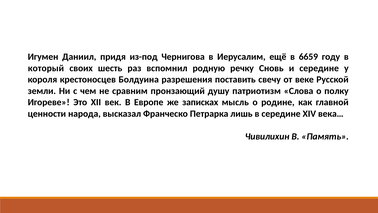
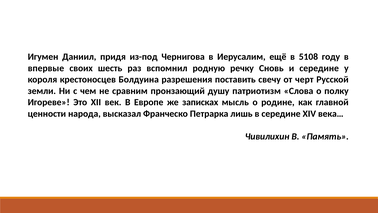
6659: 6659 -> 5108
который: который -> впервые
веке: веке -> черт
